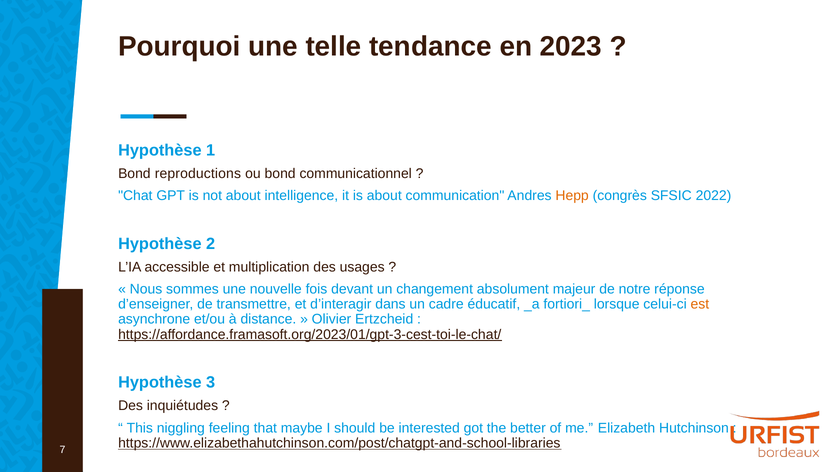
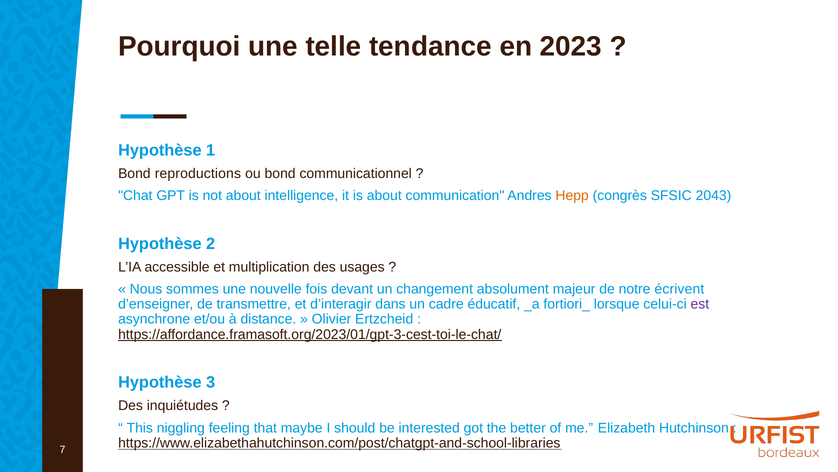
2022: 2022 -> 2043
réponse: réponse -> écrivent
est colour: orange -> purple
